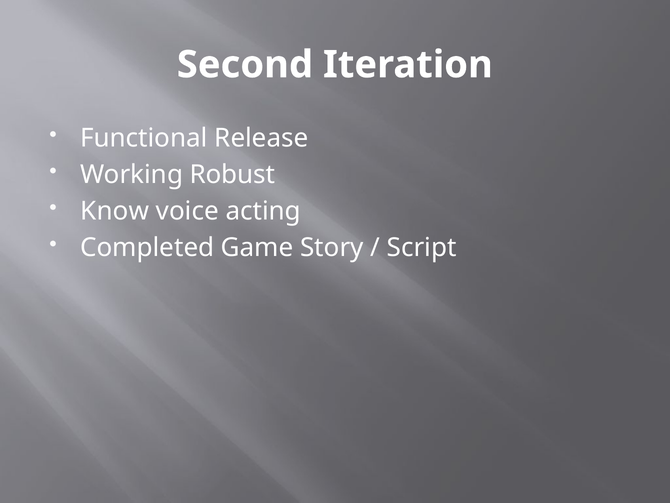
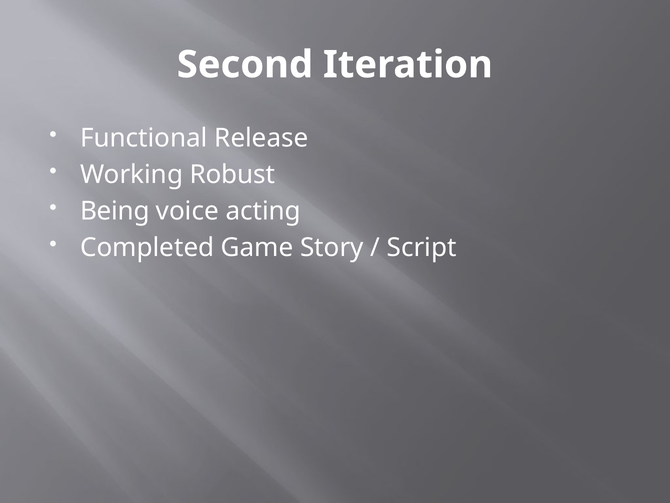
Know: Know -> Being
